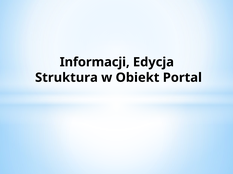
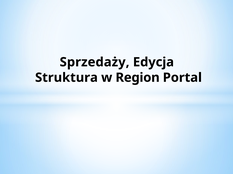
Informacji: Informacji -> Sprzedaży
Obiekt: Obiekt -> Region
